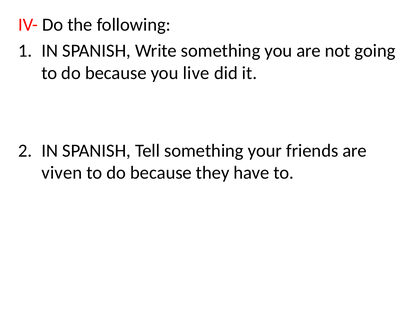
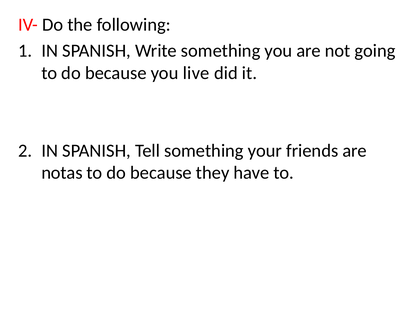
viven: viven -> notas
